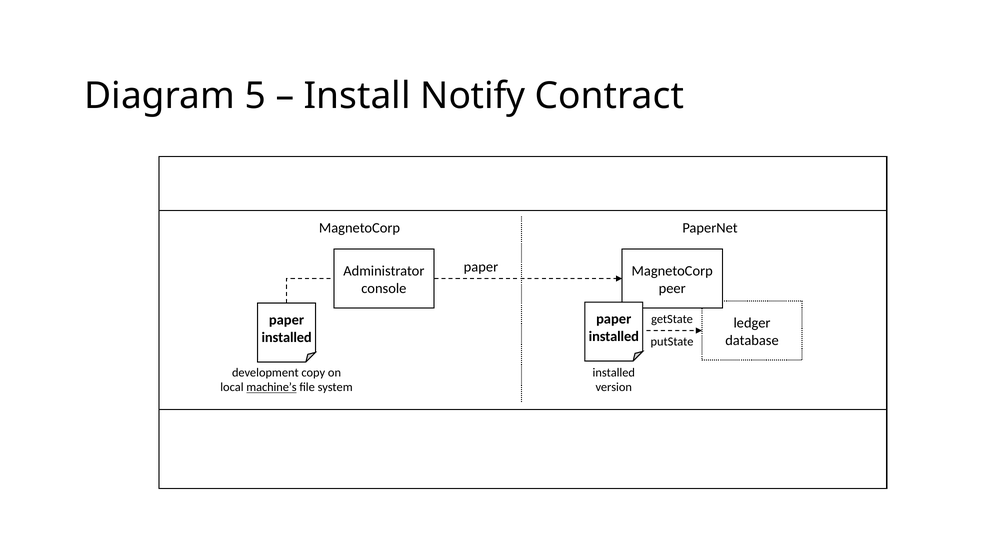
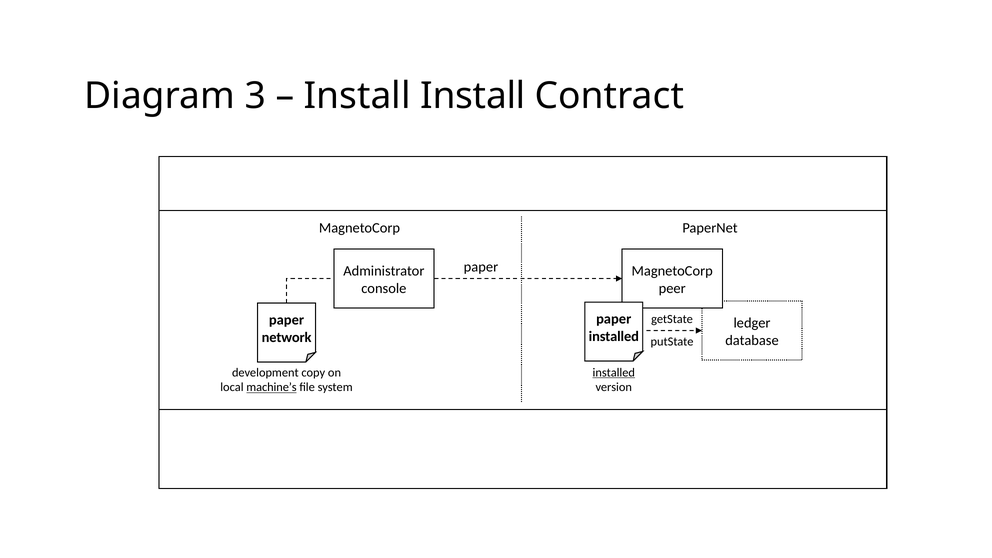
5: 5 -> 3
Install Notify: Notify -> Install
installed at (287, 337): installed -> network
installed at (614, 373) underline: none -> present
